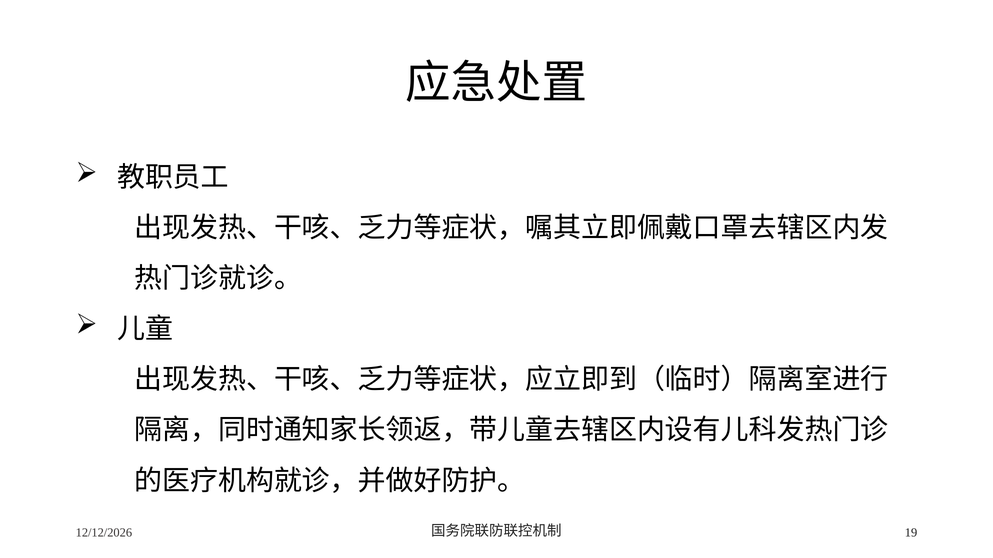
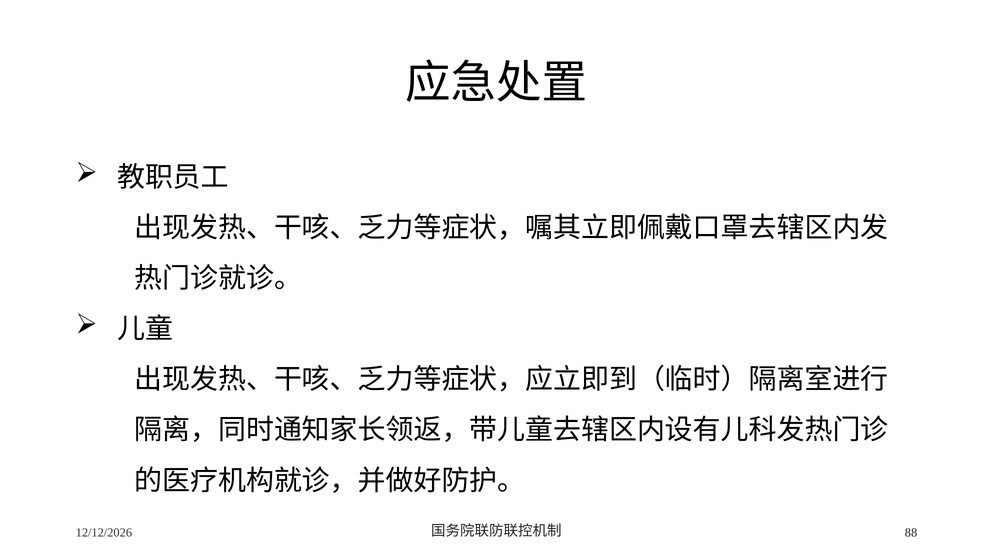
19: 19 -> 88
